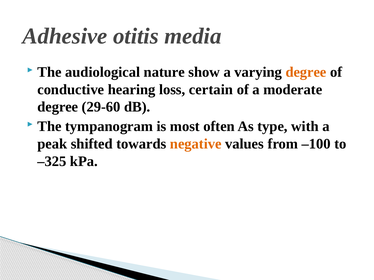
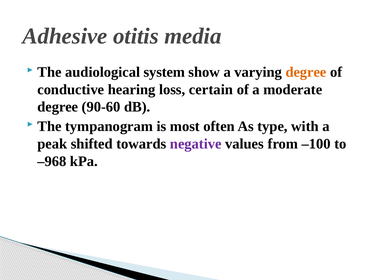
nature: nature -> system
29-60: 29-60 -> 90-60
negative colour: orange -> purple
–325: –325 -> –968
